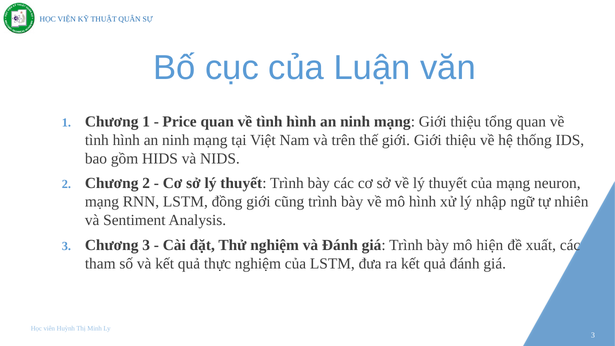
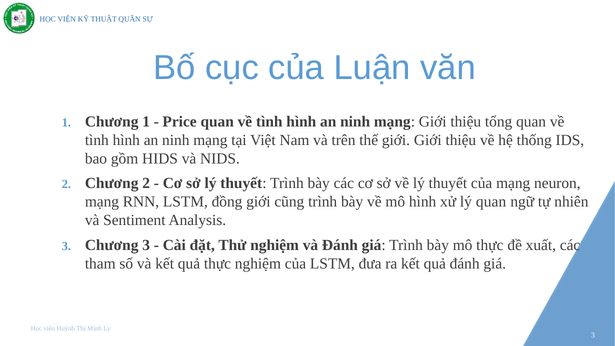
lý nhập: nhập -> quan
mô hiện: hiện -> thực
